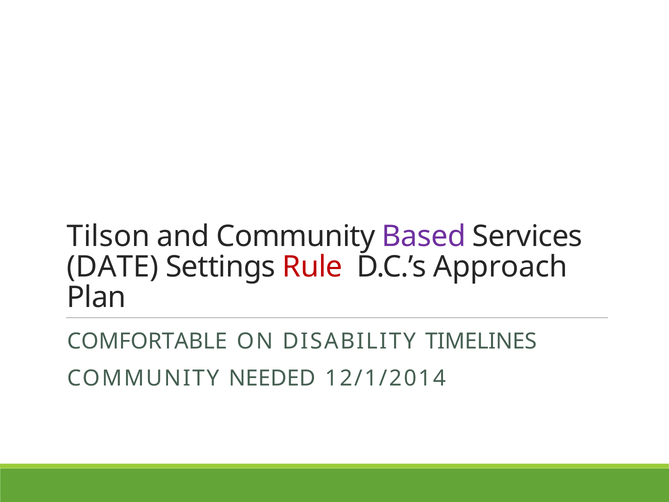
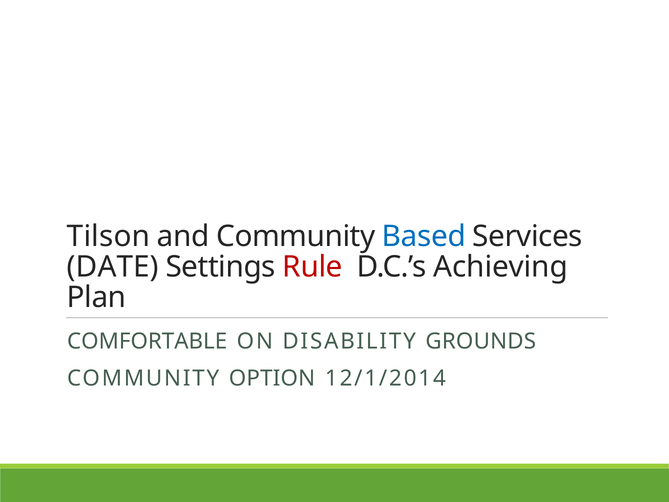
Based colour: purple -> blue
Approach: Approach -> Achieving
TIMELINES: TIMELINES -> GROUNDS
NEEDED: NEEDED -> OPTION
